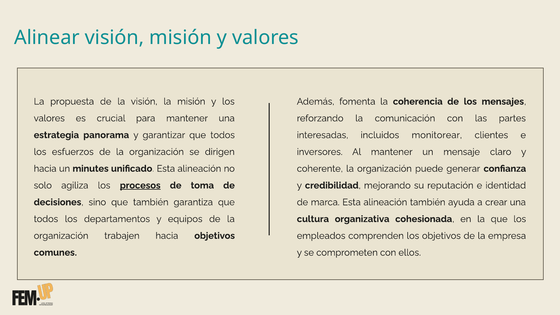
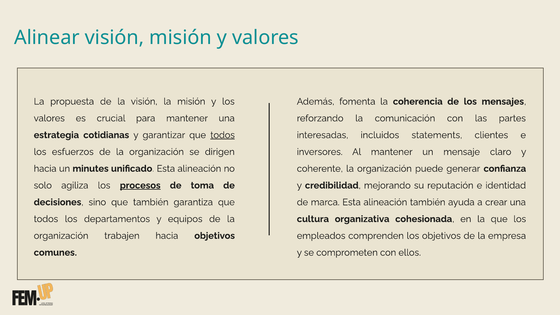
panorama: panorama -> cotidianas
todos at (223, 135) underline: none -> present
monitorear: monitorear -> statements
